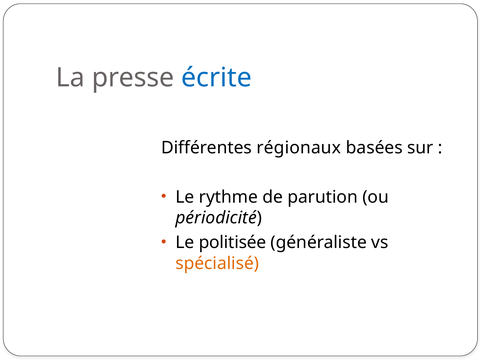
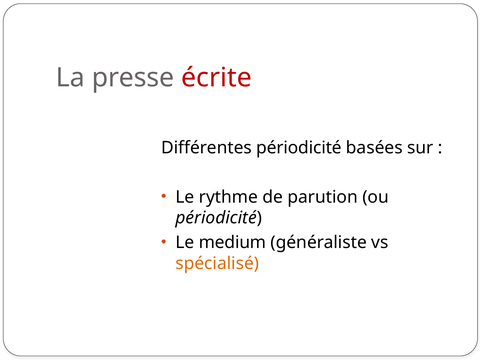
écrite colour: blue -> red
Différentes régionaux: régionaux -> périodicité
politisée: politisée -> medium
